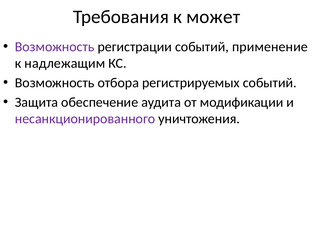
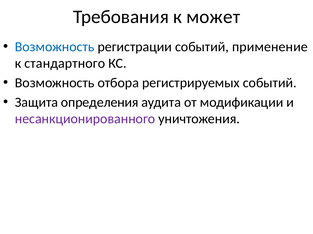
Возможность at (55, 47) colour: purple -> blue
надлежащим: надлежащим -> стандартного
обеспечение: обеспечение -> определения
